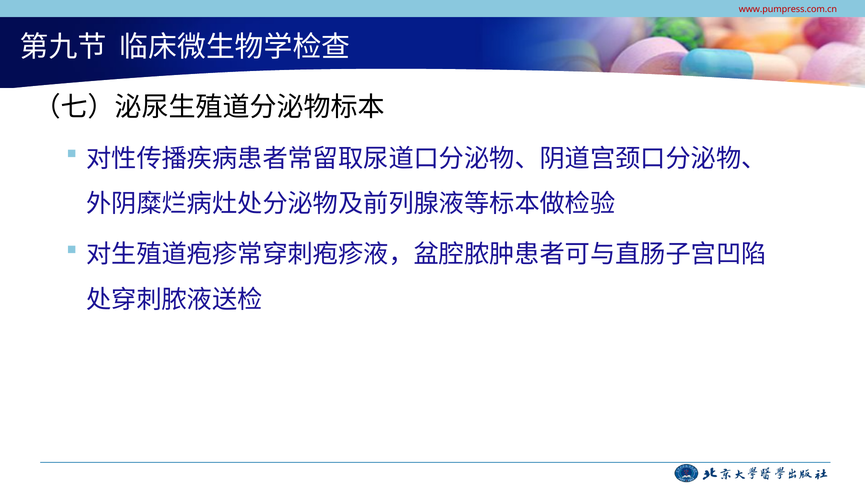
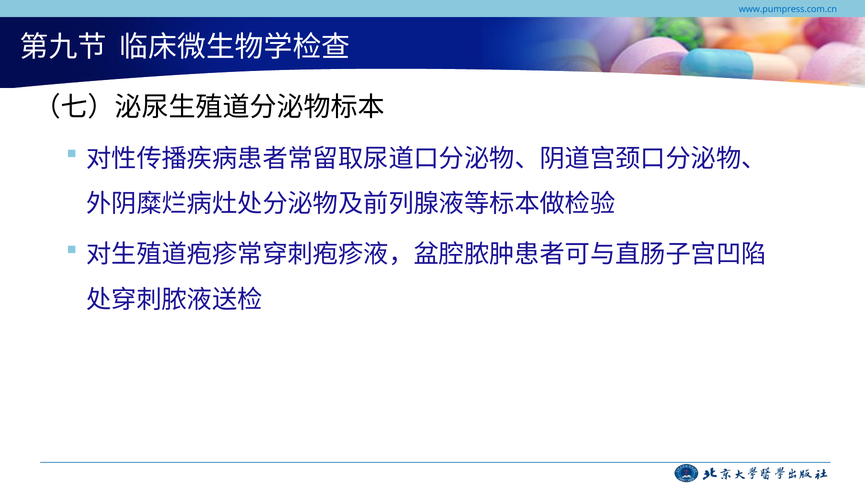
www.pumpress.com.cn colour: red -> blue
